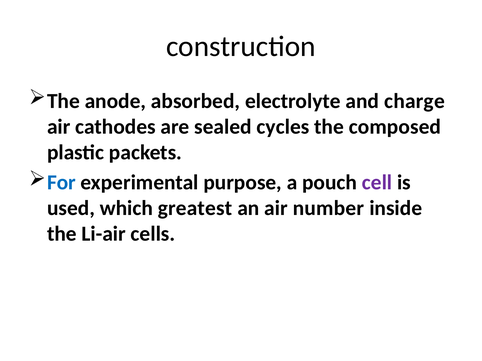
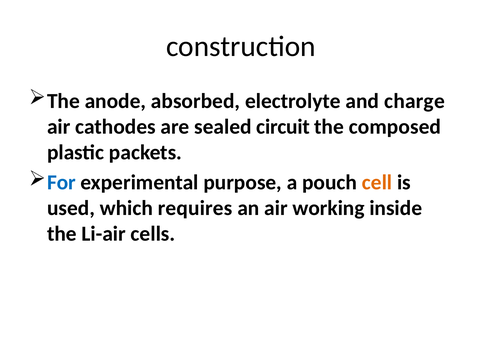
cycles: cycles -> circuit
cell colour: purple -> orange
greatest: greatest -> requires
number: number -> working
